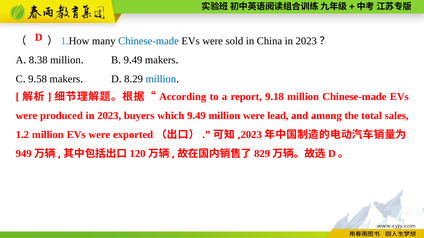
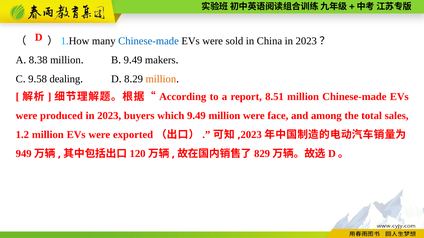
makers at (65, 79): makers -> dealing
million at (161, 79) colour: blue -> orange
9.18: 9.18 -> 8.51
lead: lead -> face
